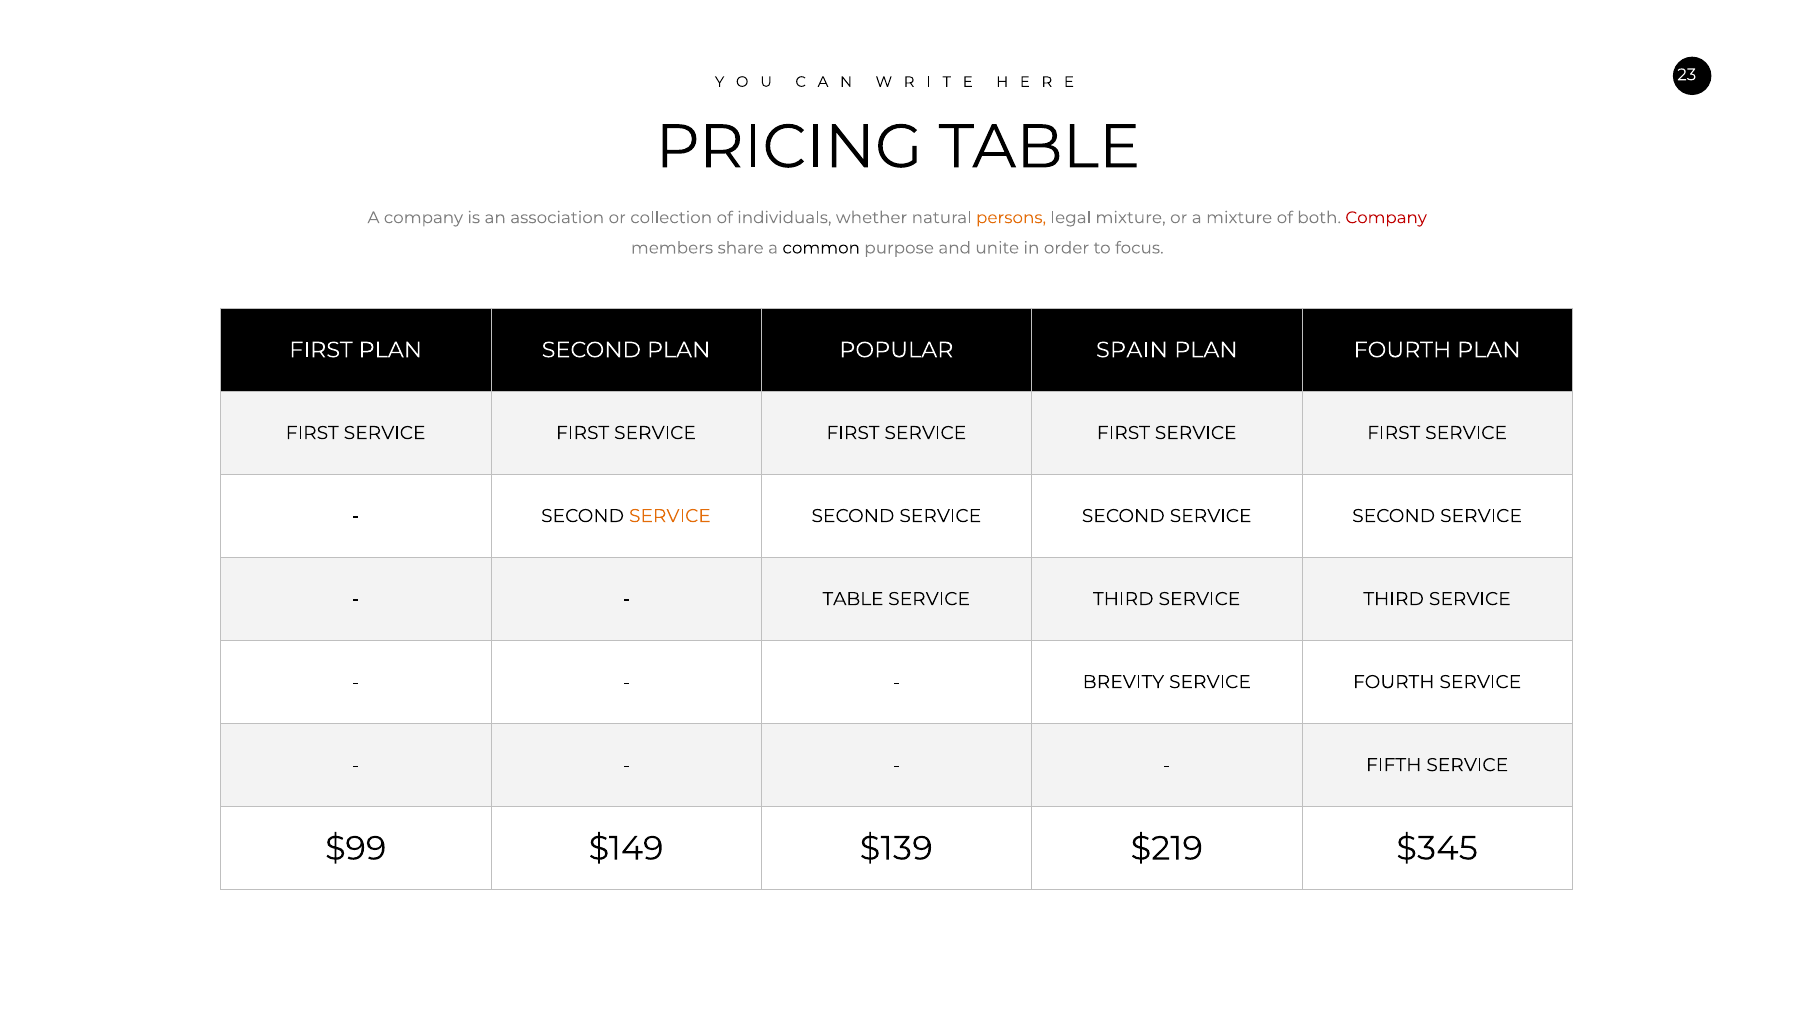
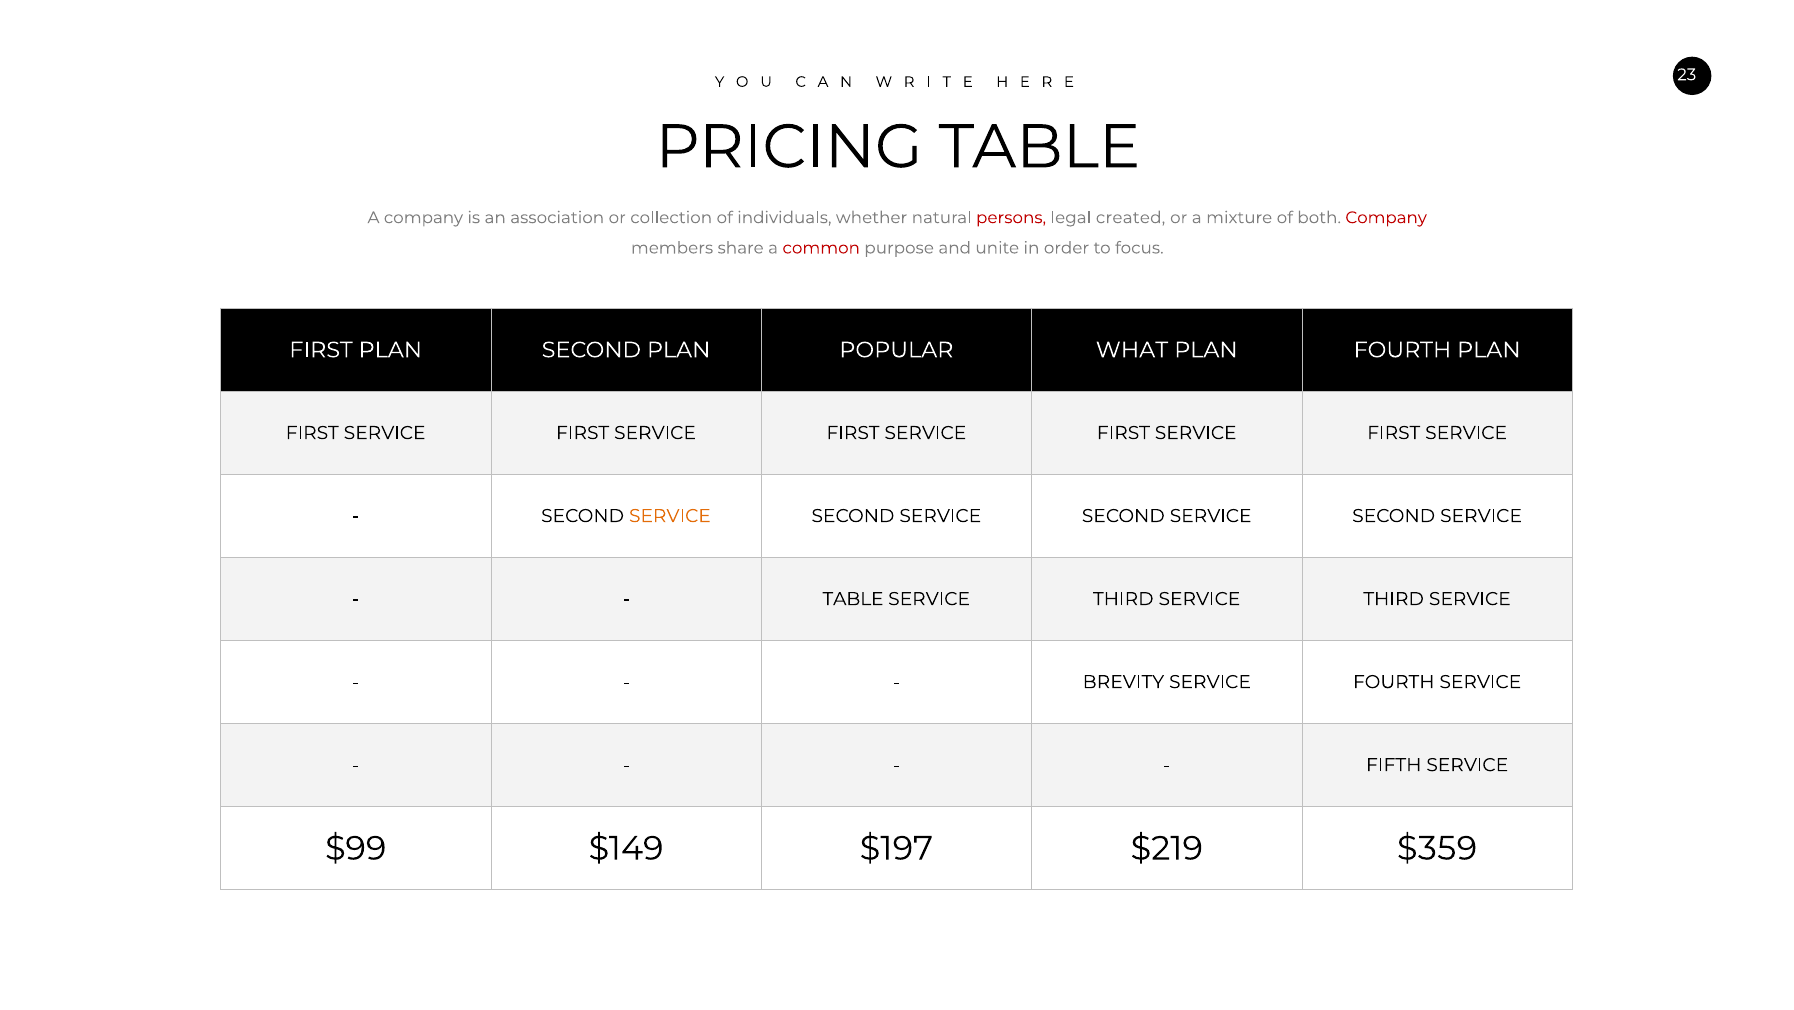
persons colour: orange -> red
legal mixture: mixture -> created
common colour: black -> red
SPAIN: SPAIN -> WHAT
$139: $139 -> $197
$345: $345 -> $359
